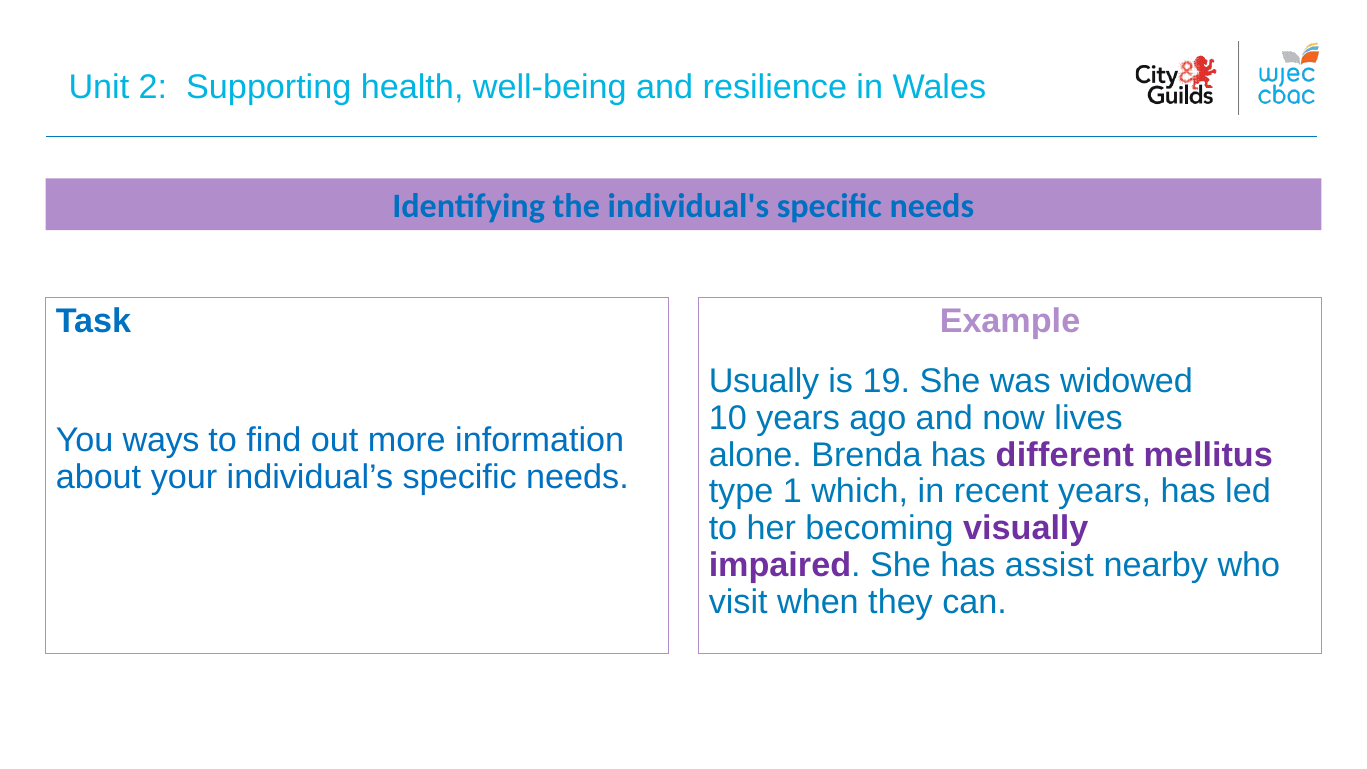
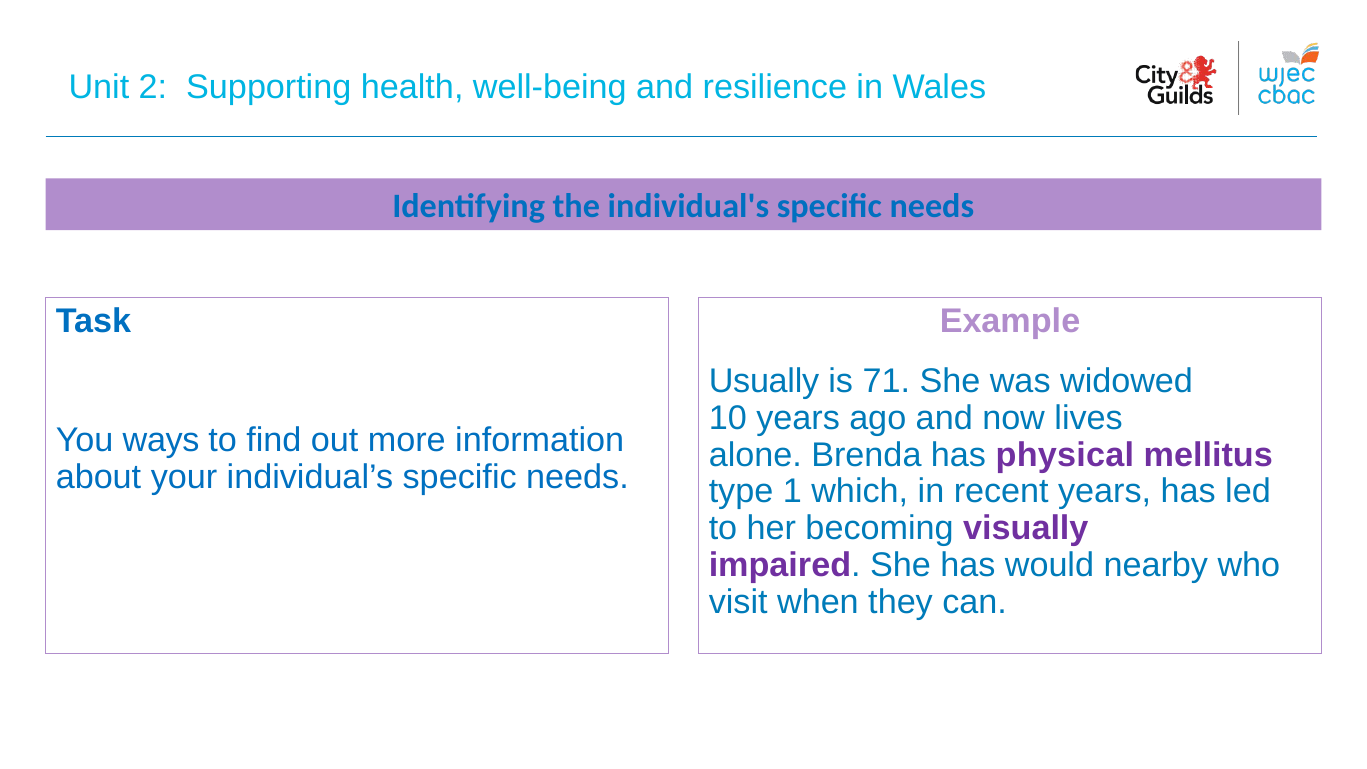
19: 19 -> 71
different: different -> physical
assist: assist -> would
